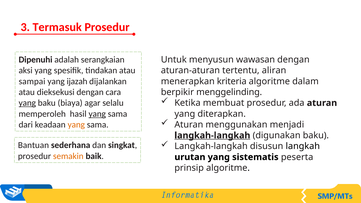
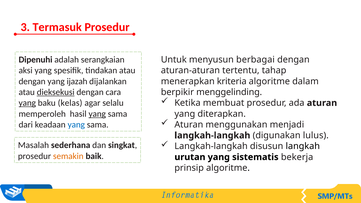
wawasan: wawasan -> berbagai
aliran: aliran -> tahap
sampai at (32, 81): sampai -> dengan
dieksekusi underline: none -> present
biaya: biaya -> kelas
yang at (76, 125) colour: orange -> blue
langkah-langkah at (212, 135) underline: present -> none
digunakan baku: baku -> lulus
Bantuan: Bantuan -> Masalah
peserta: peserta -> bekerja
